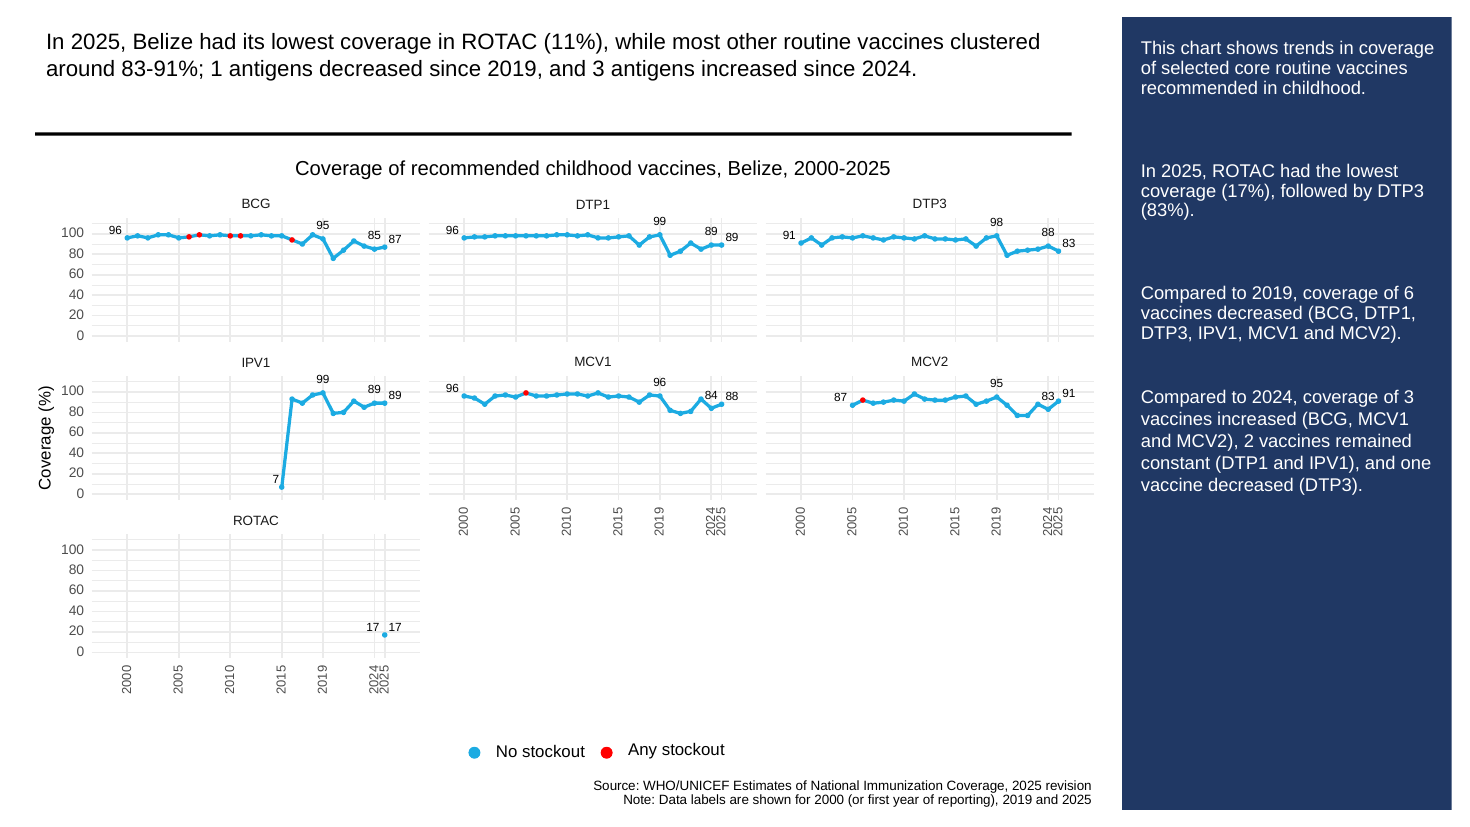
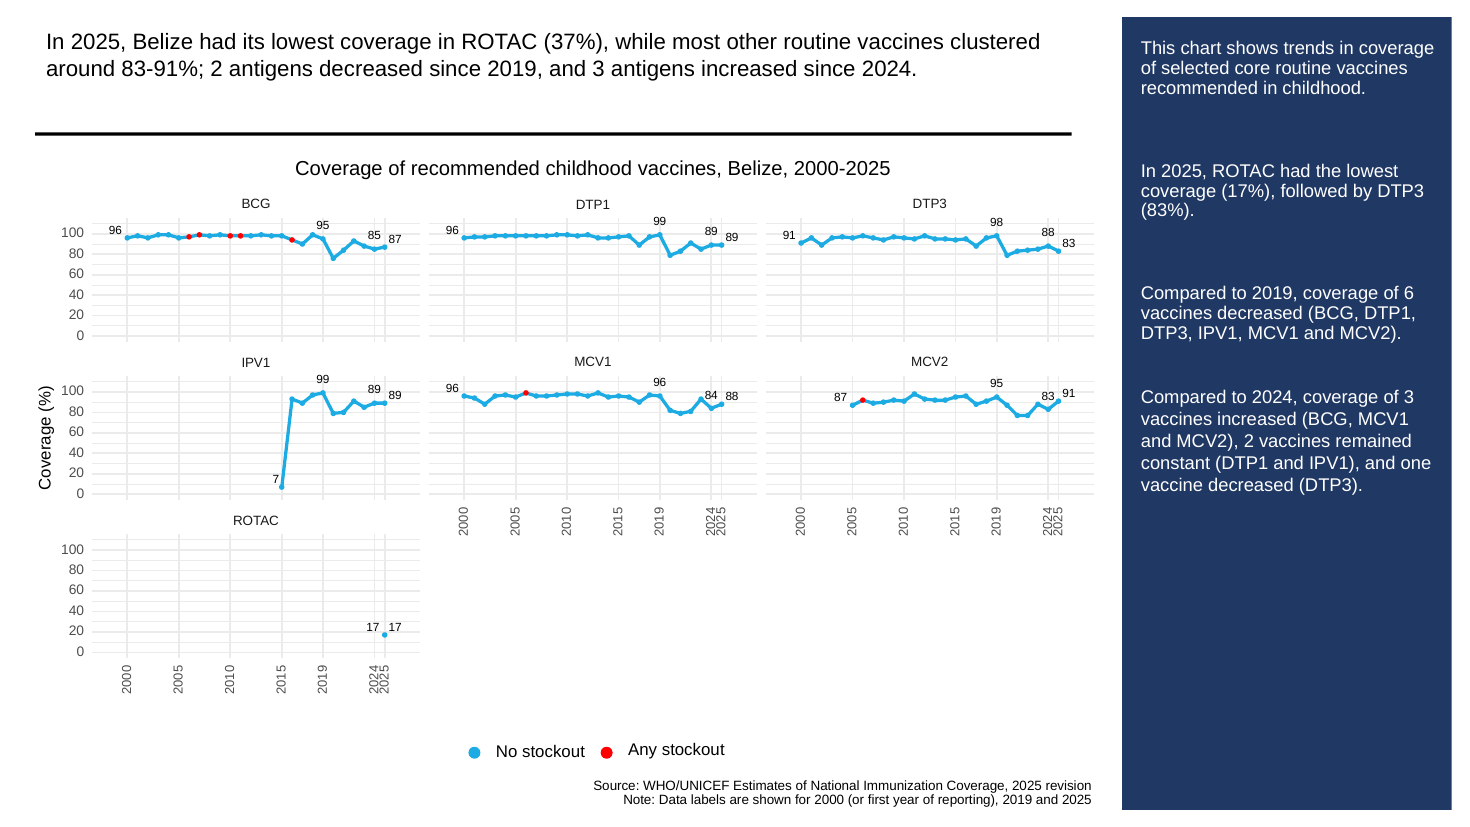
11%: 11% -> 37%
83-91% 1: 1 -> 2
